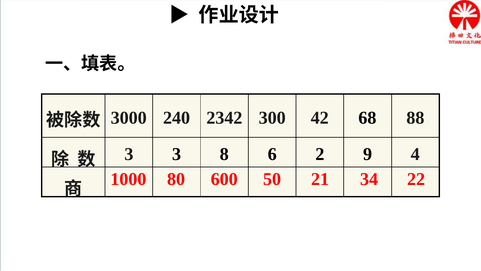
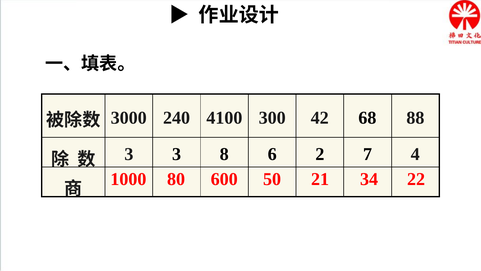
2342: 2342 -> 4100
9: 9 -> 7
